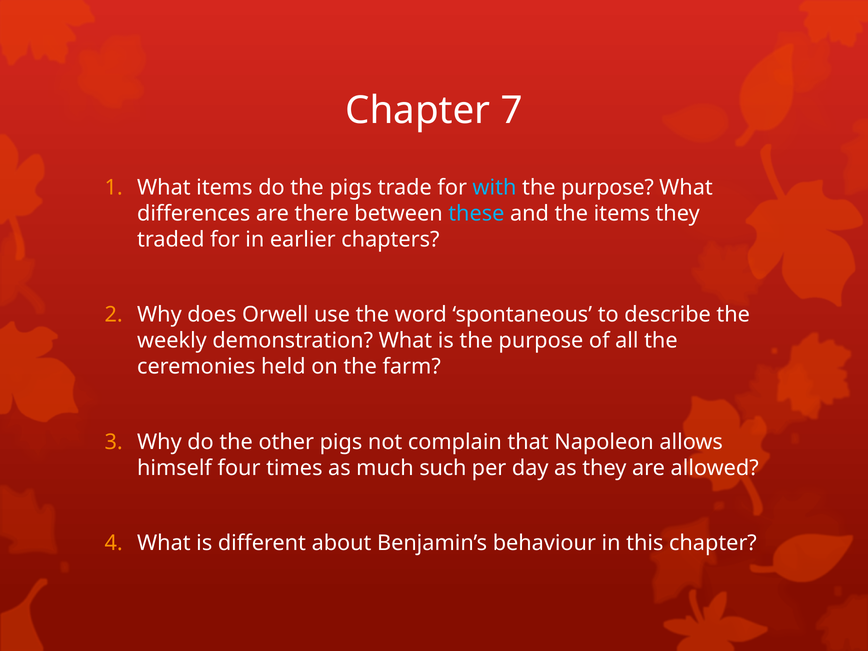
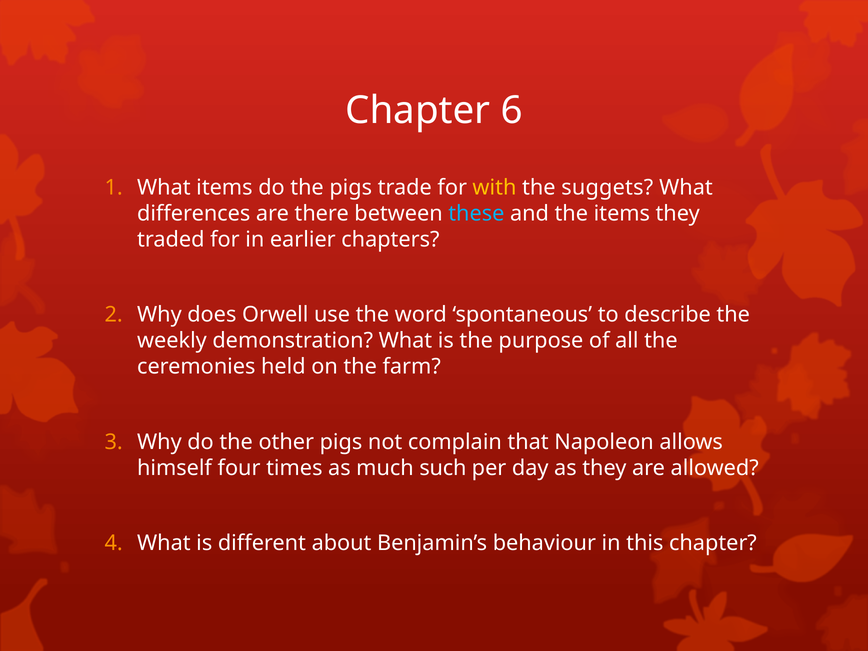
7: 7 -> 6
with colour: light blue -> yellow
purpose at (607, 187): purpose -> suggets
